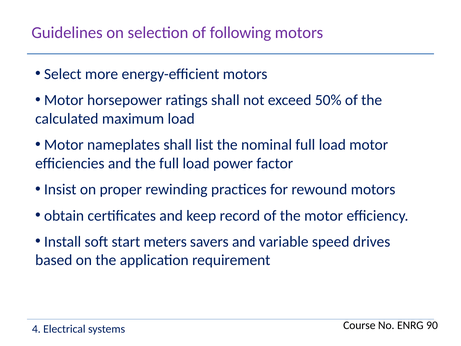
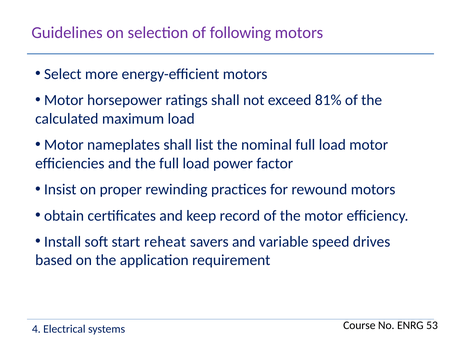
50%: 50% -> 81%
meters: meters -> reheat
90: 90 -> 53
